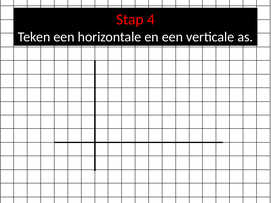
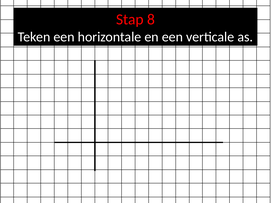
4: 4 -> 8
